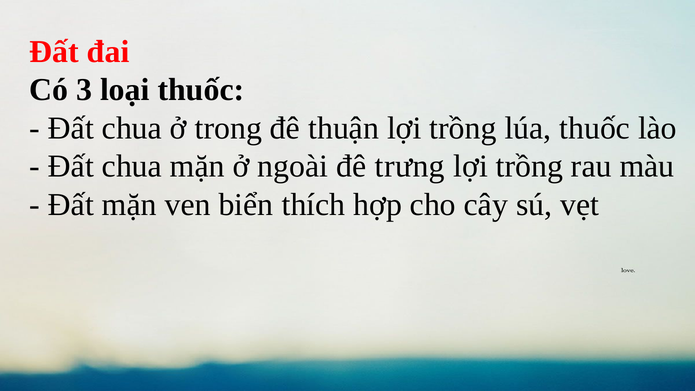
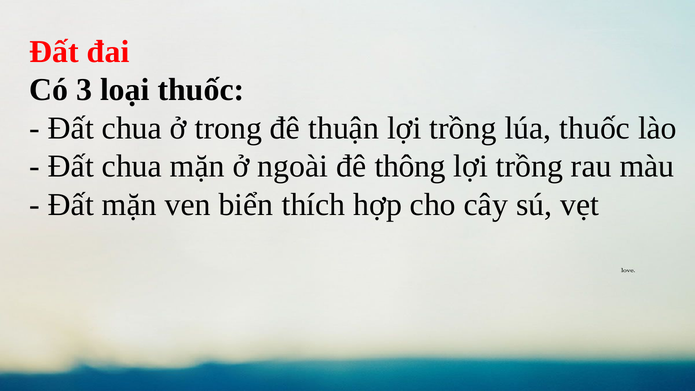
trưng: trưng -> thông
